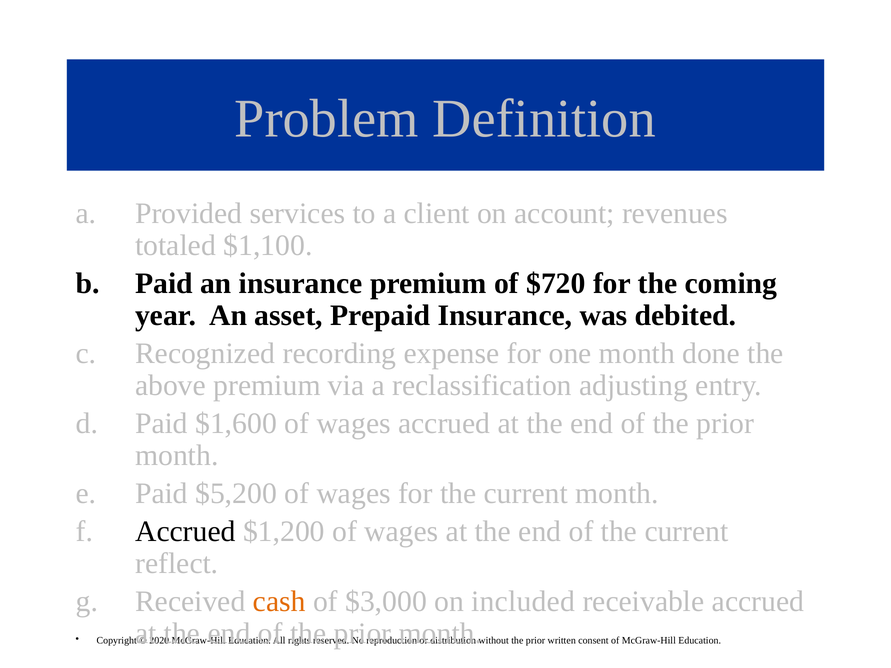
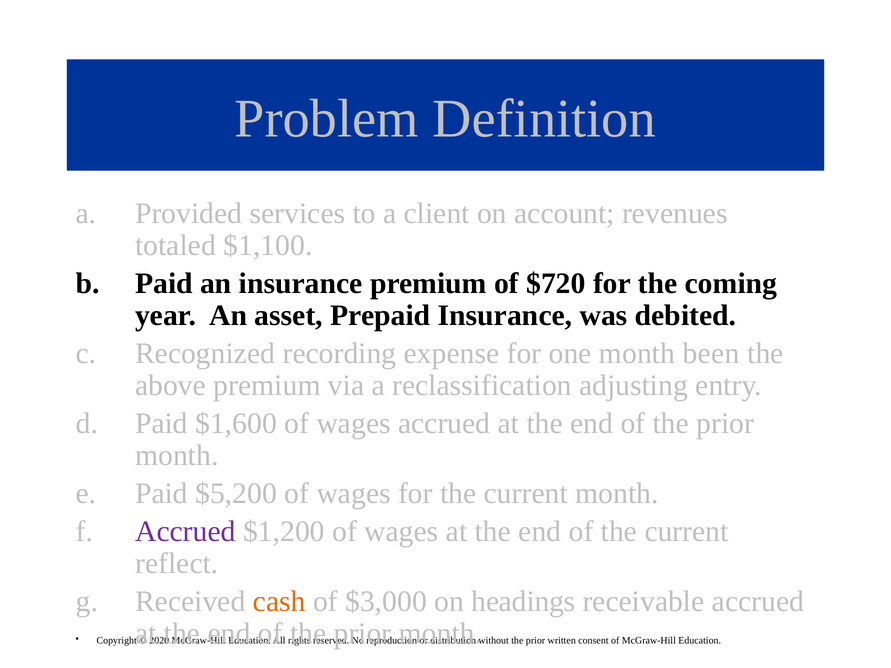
done: done -> been
Accrued at (185, 532) colour: black -> purple
included: included -> headings
